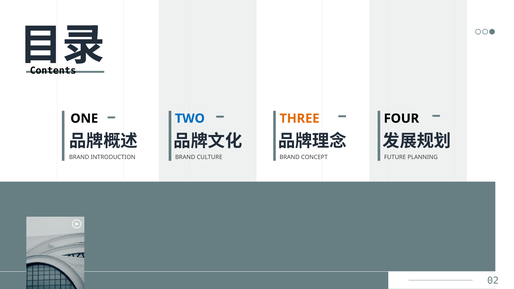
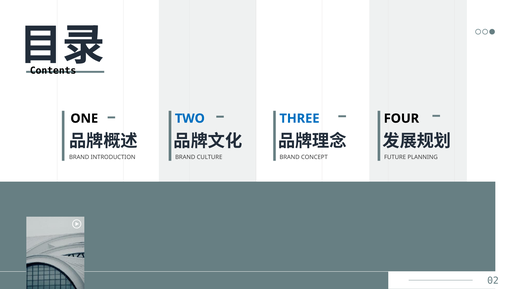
THREE colour: orange -> blue
